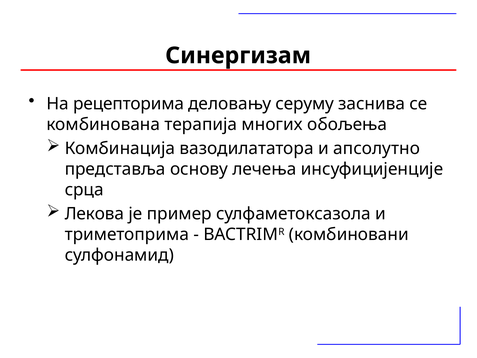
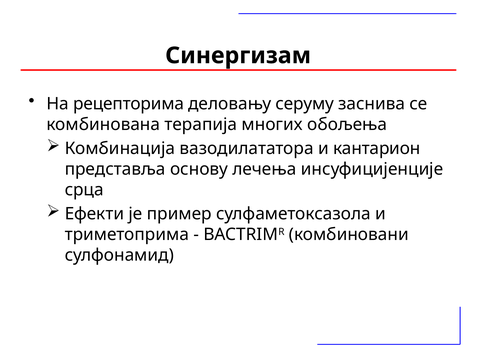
апсолутно: апсолутно -> кантарион
Лекова: Лекова -> Ефекти
